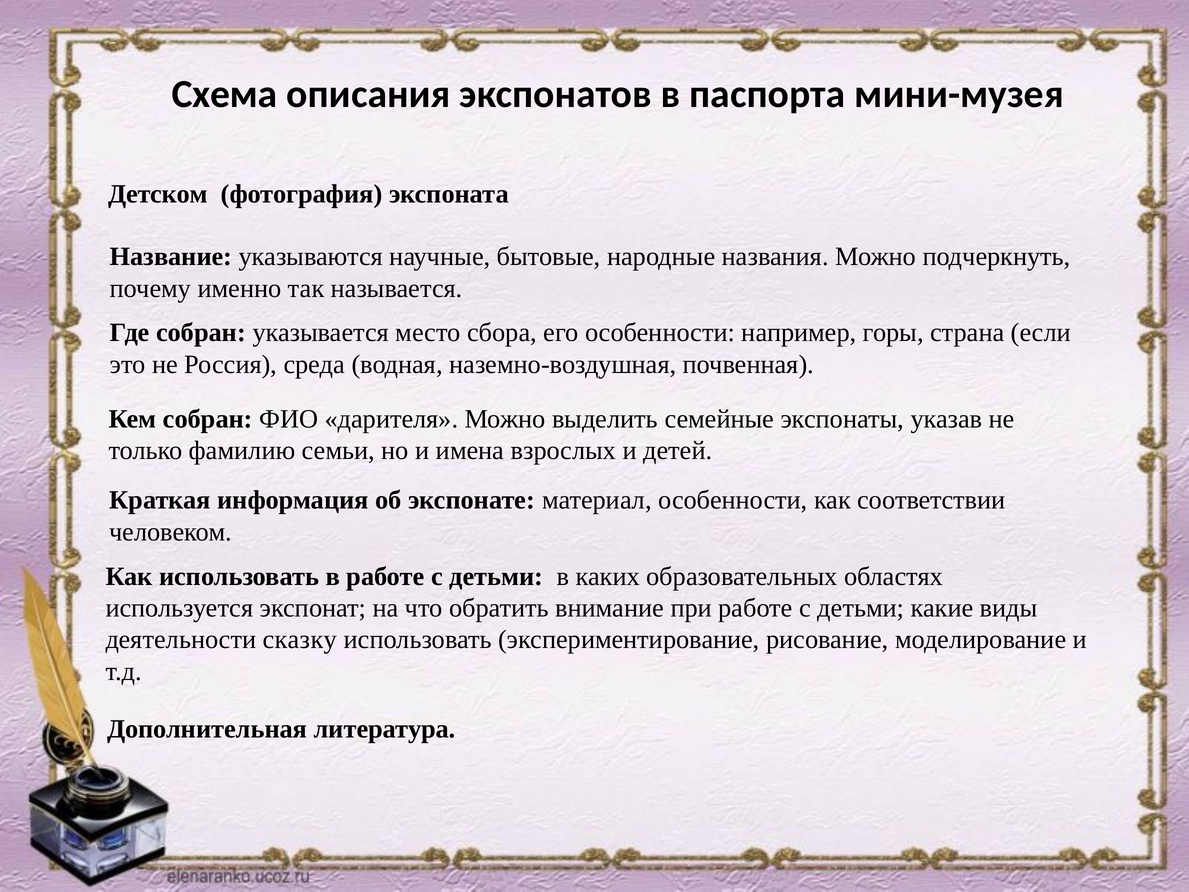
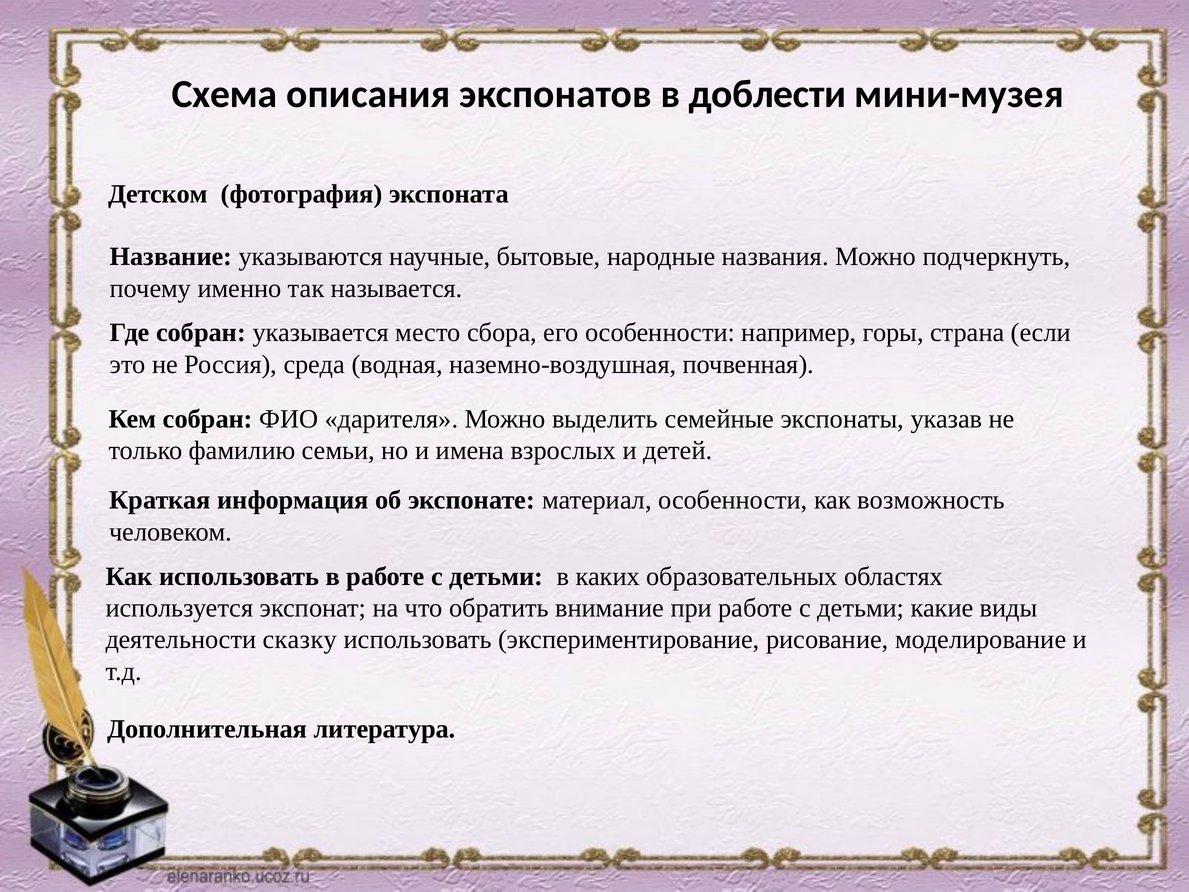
паспорта: паспорта -> доблести
соответствии: соответствии -> возможность
